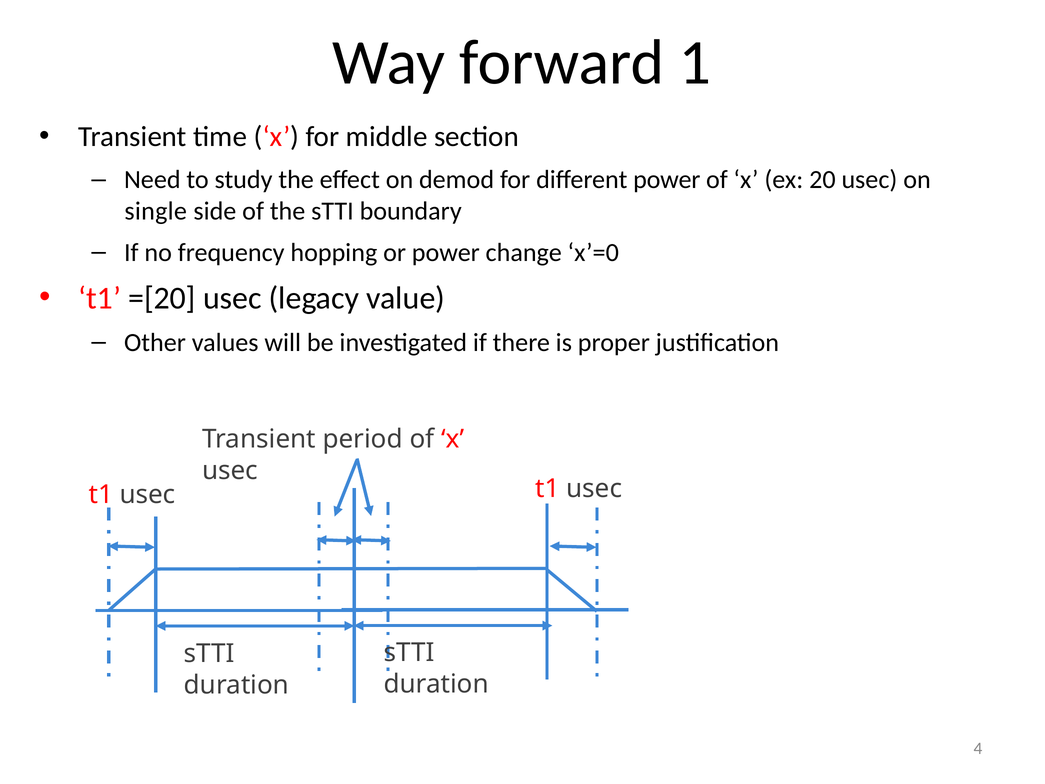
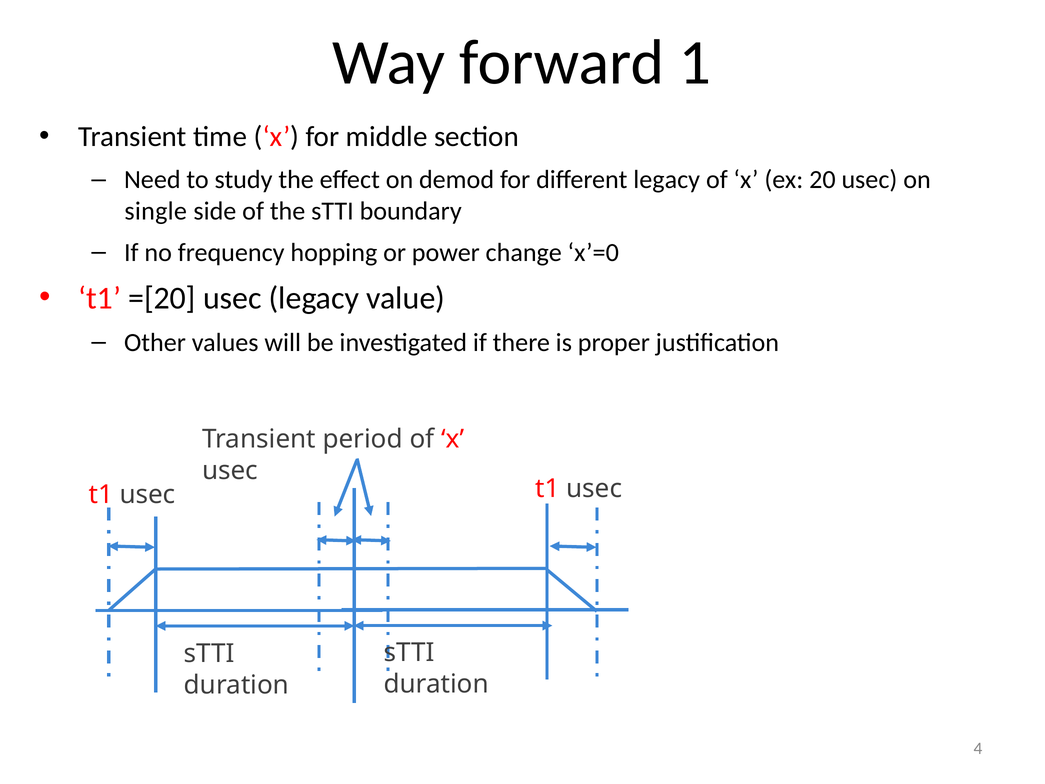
different power: power -> legacy
